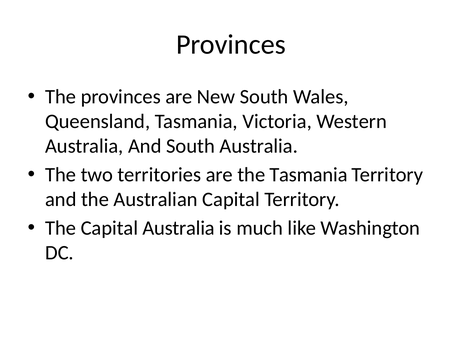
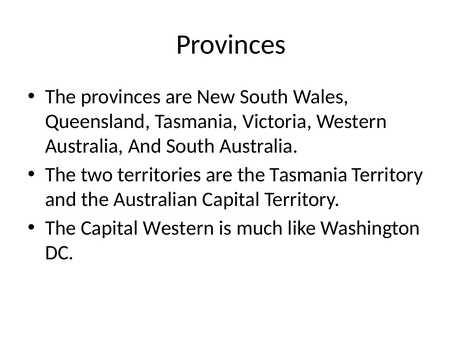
Capital Australia: Australia -> Western
